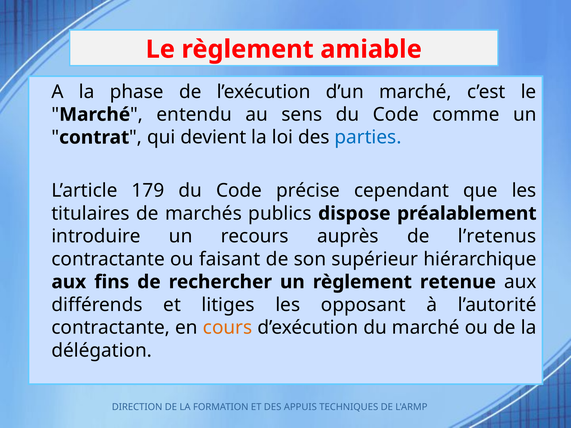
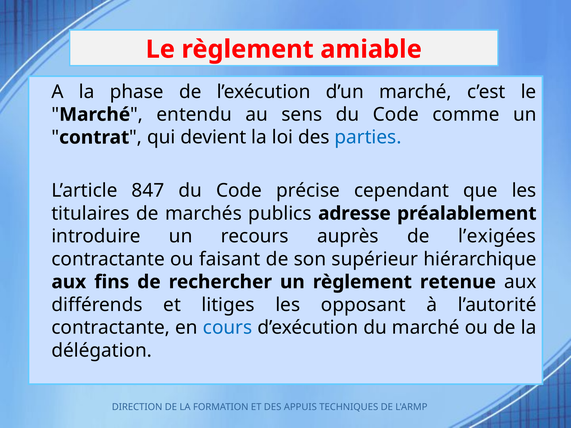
179: 179 -> 847
dispose: dispose -> adresse
l’retenus: l’retenus -> l’exigées
cours colour: orange -> blue
